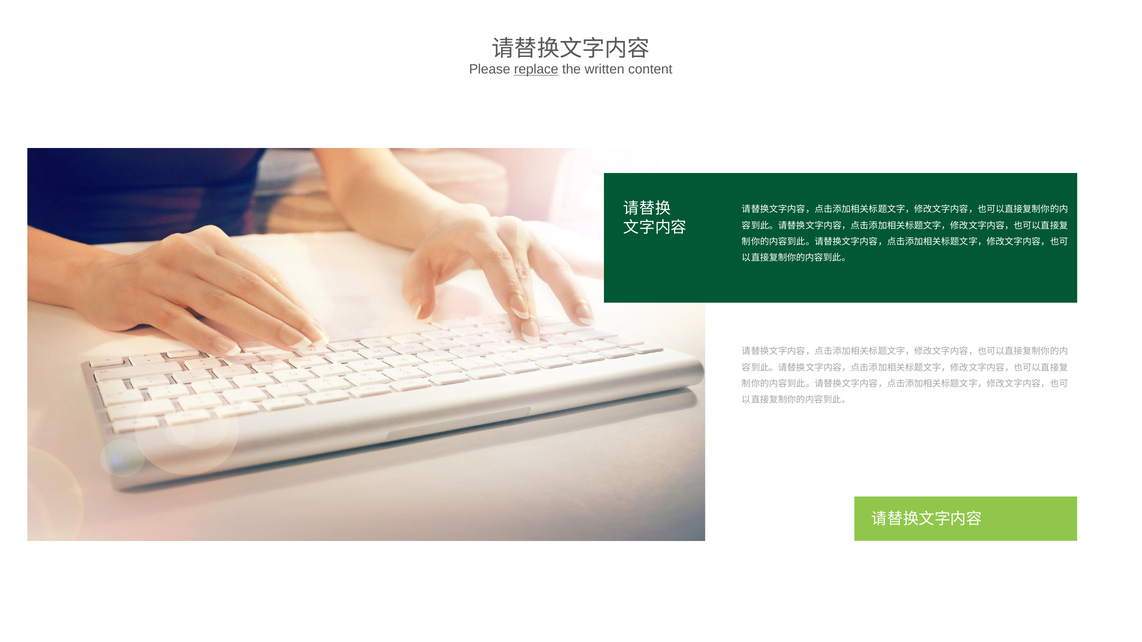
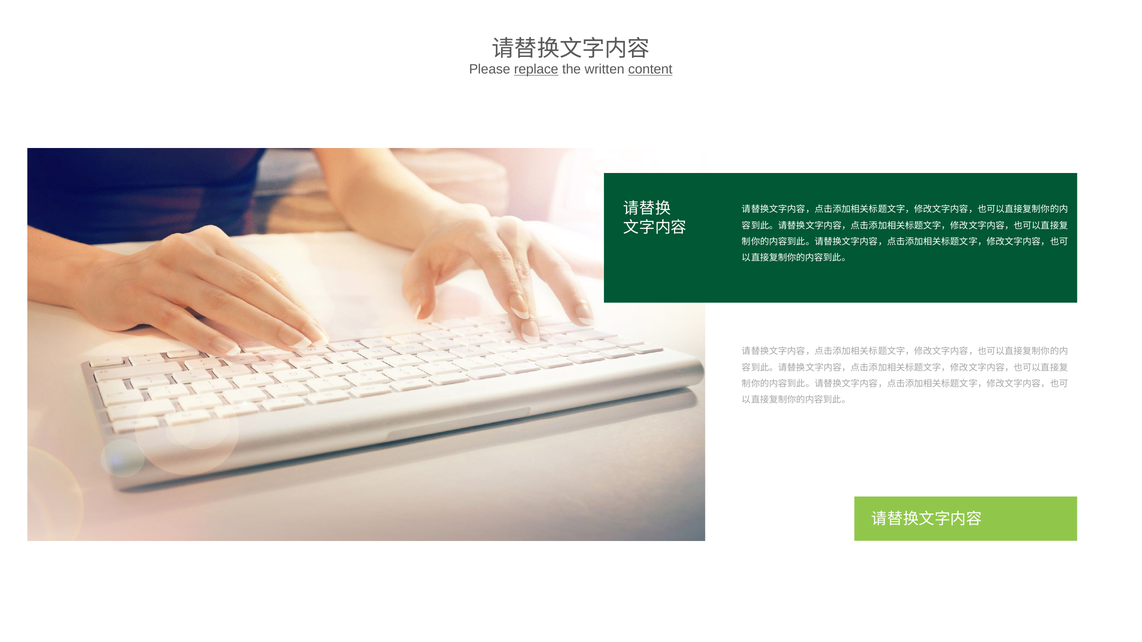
content underline: none -> present
